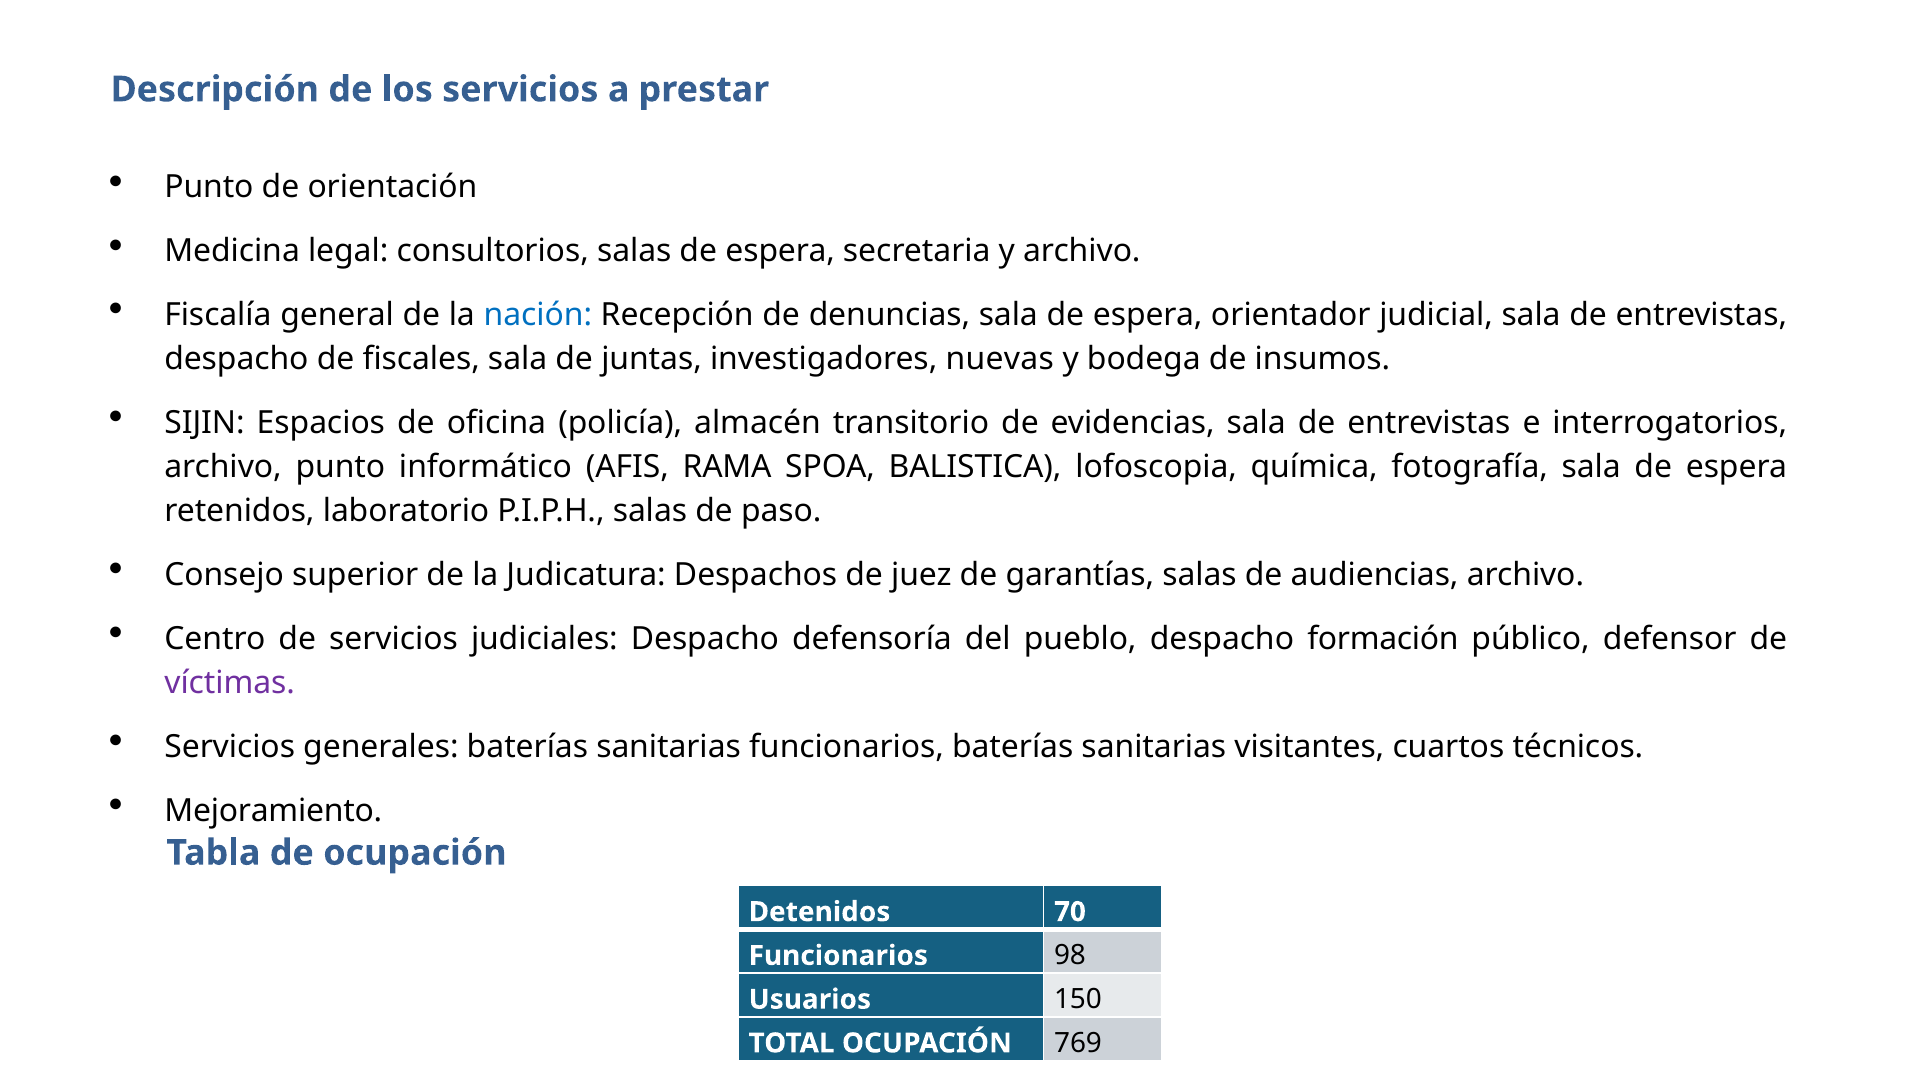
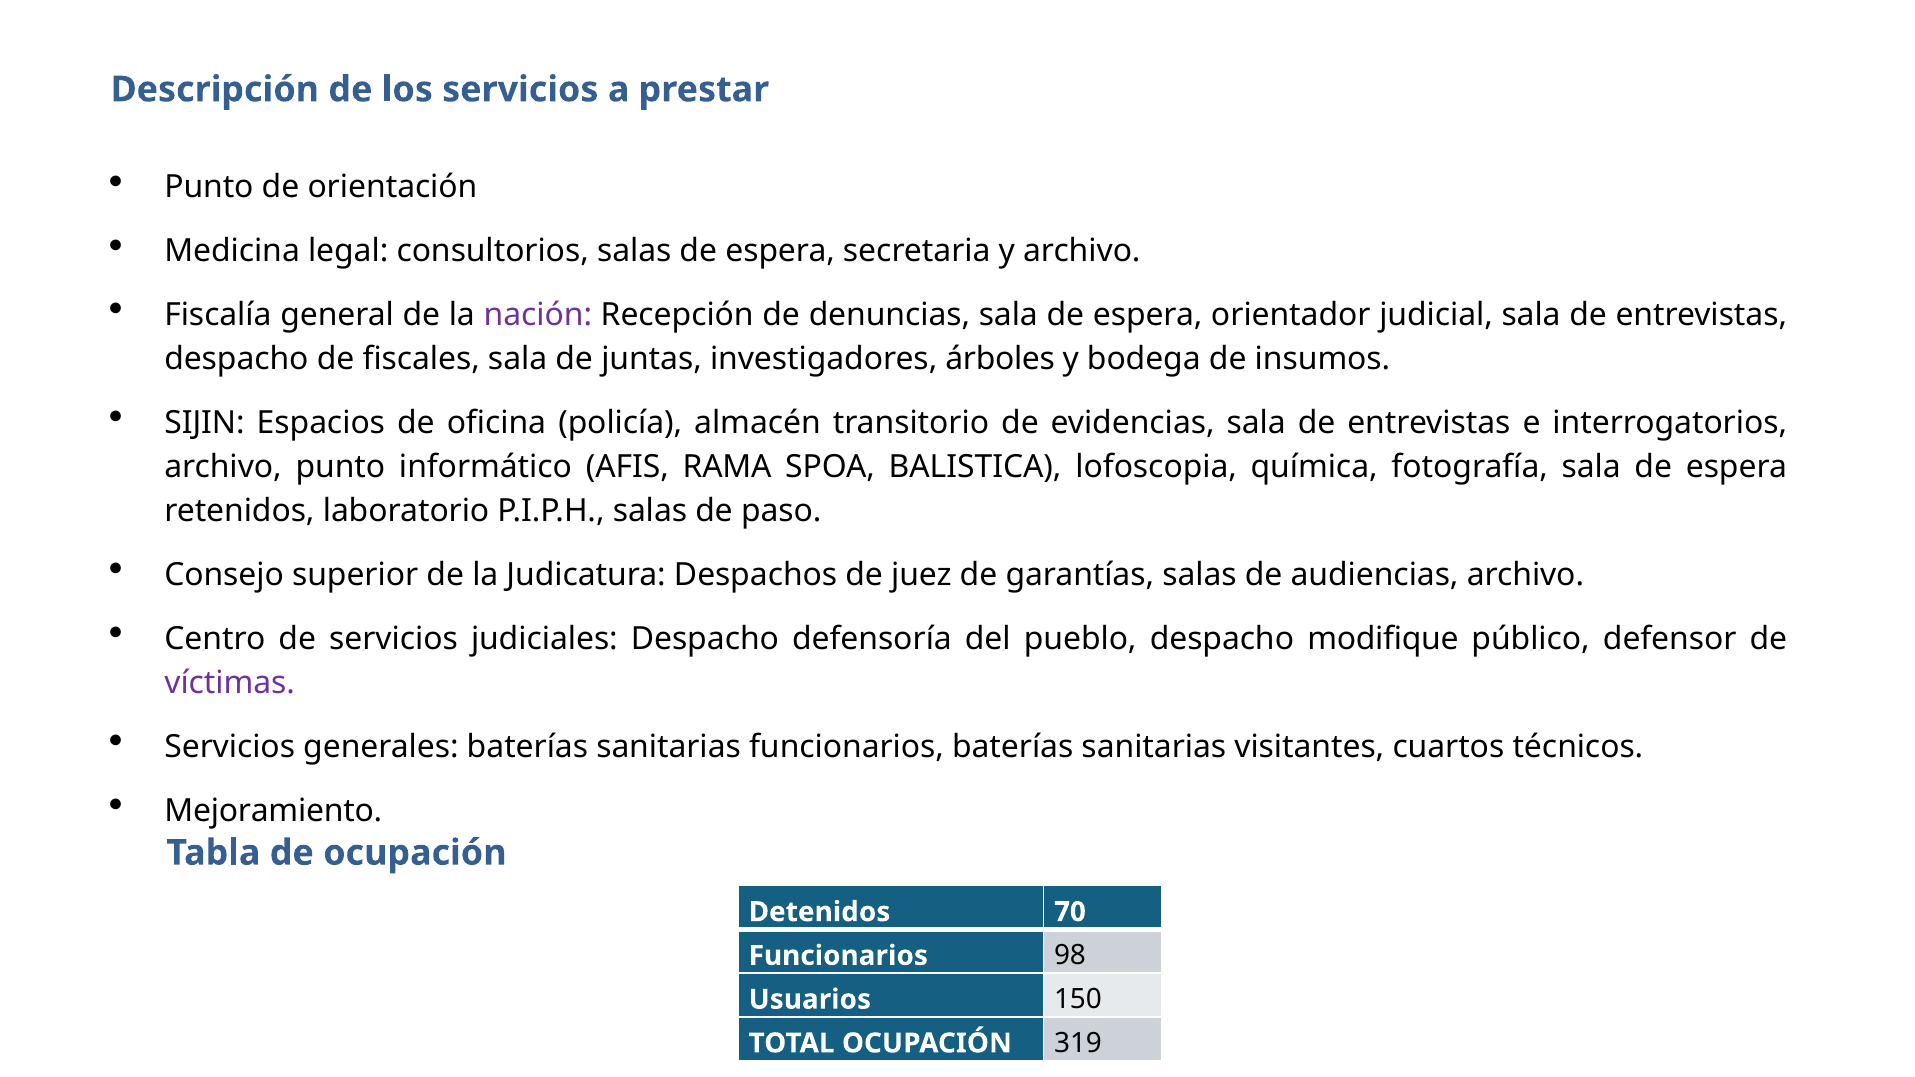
nación colour: blue -> purple
nuevas: nuevas -> árboles
formación: formación -> modifique
769: 769 -> 319
